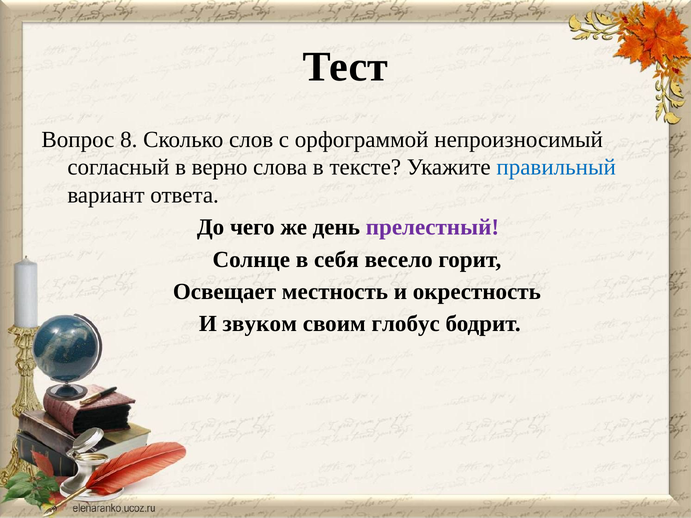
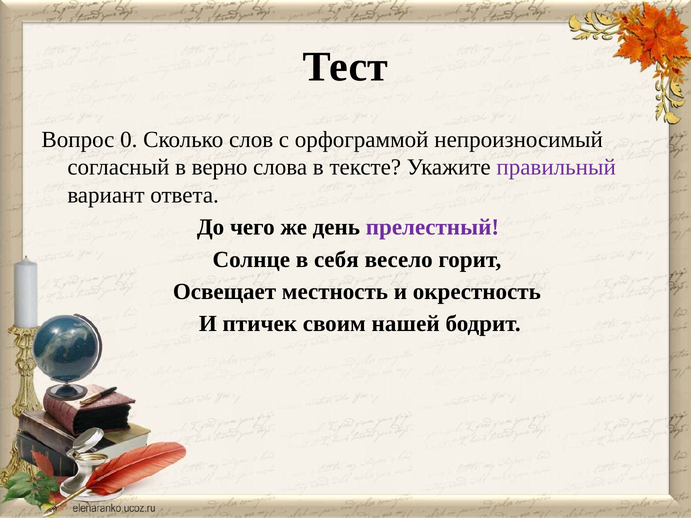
8: 8 -> 0
правильный colour: blue -> purple
звуком: звуком -> птичек
глобус: глобус -> нашей
